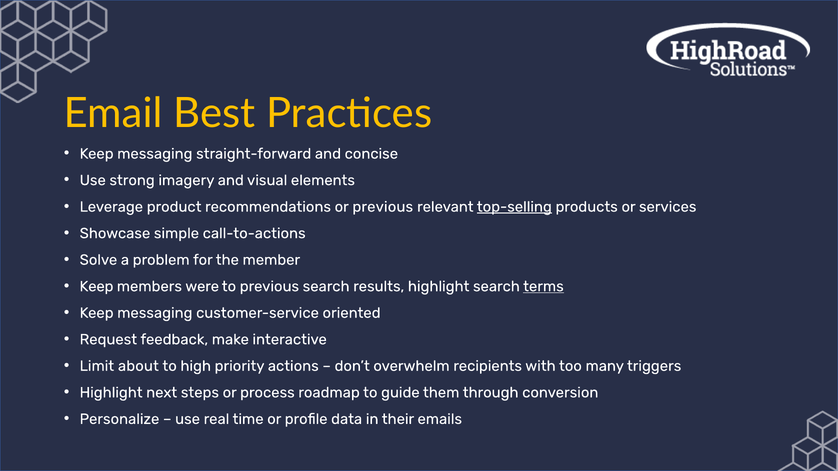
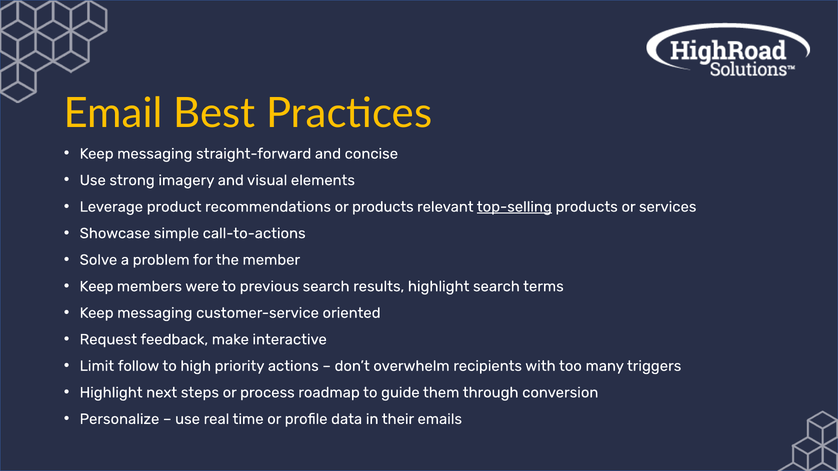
or previous: previous -> products
terms underline: present -> none
about: about -> follow
